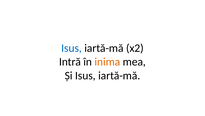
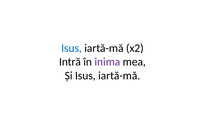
inima colour: orange -> purple
